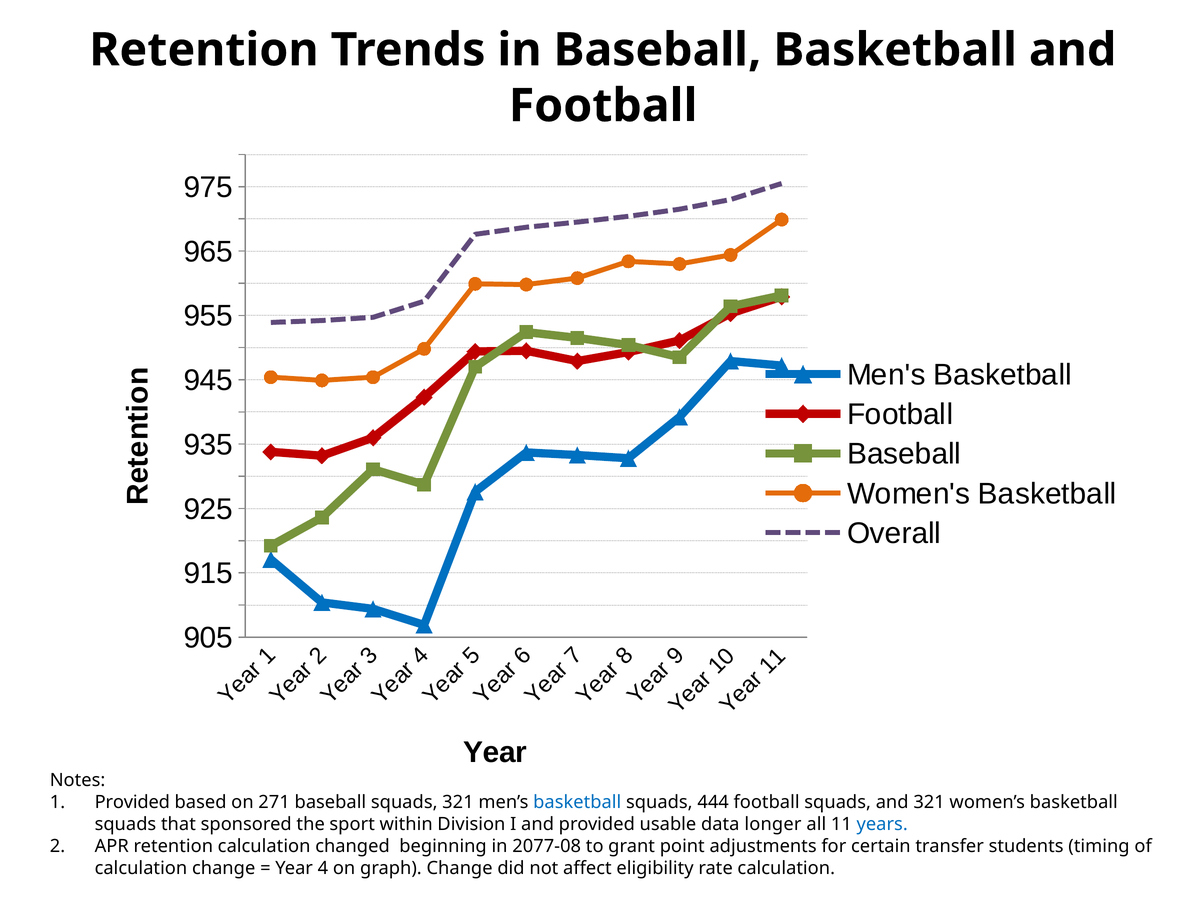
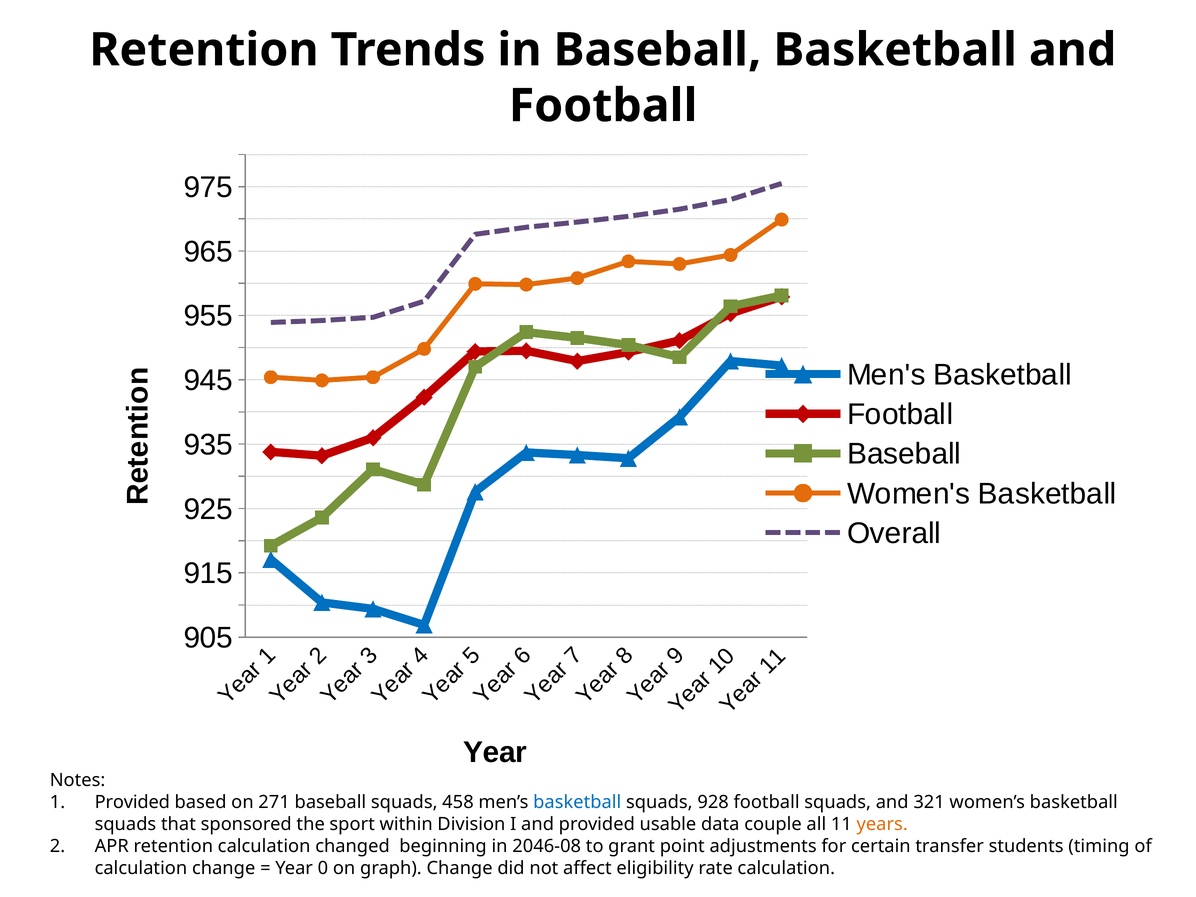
squads 321: 321 -> 458
444: 444 -> 928
longer: longer -> couple
years colour: blue -> orange
2077-08: 2077-08 -> 2046-08
Year 4: 4 -> 0
